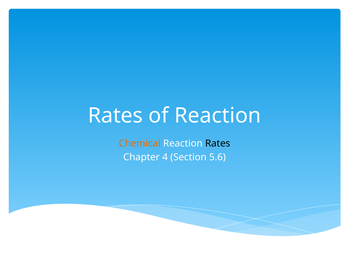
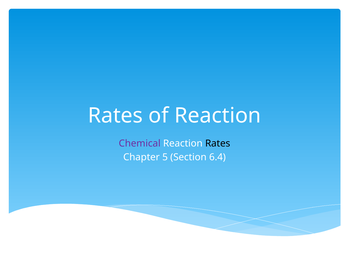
Chemical colour: orange -> purple
4: 4 -> 5
5.6: 5.6 -> 6.4
